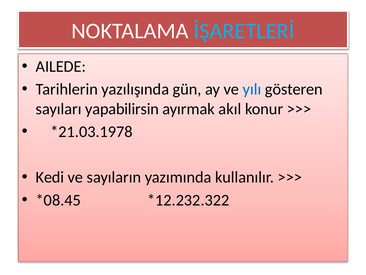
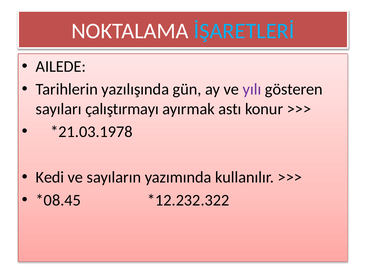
yılı colour: blue -> purple
yapabilirsin: yapabilirsin -> çalıştırmayı
akıl: akıl -> astı
